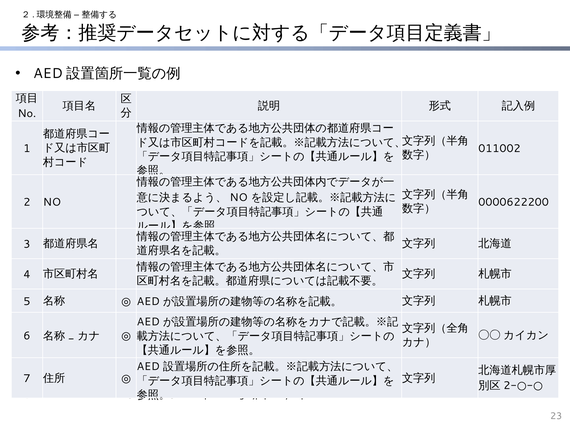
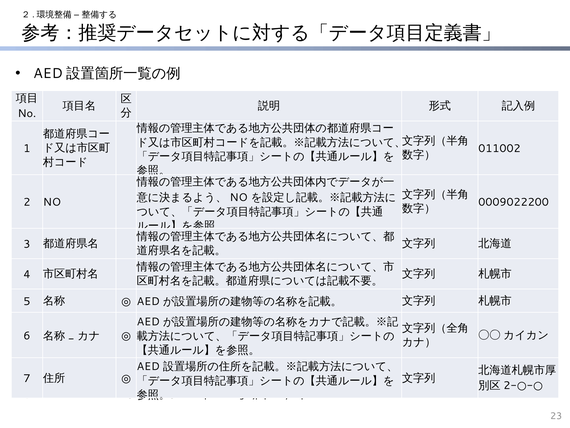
0000622200: 0000622200 -> 0009022200
